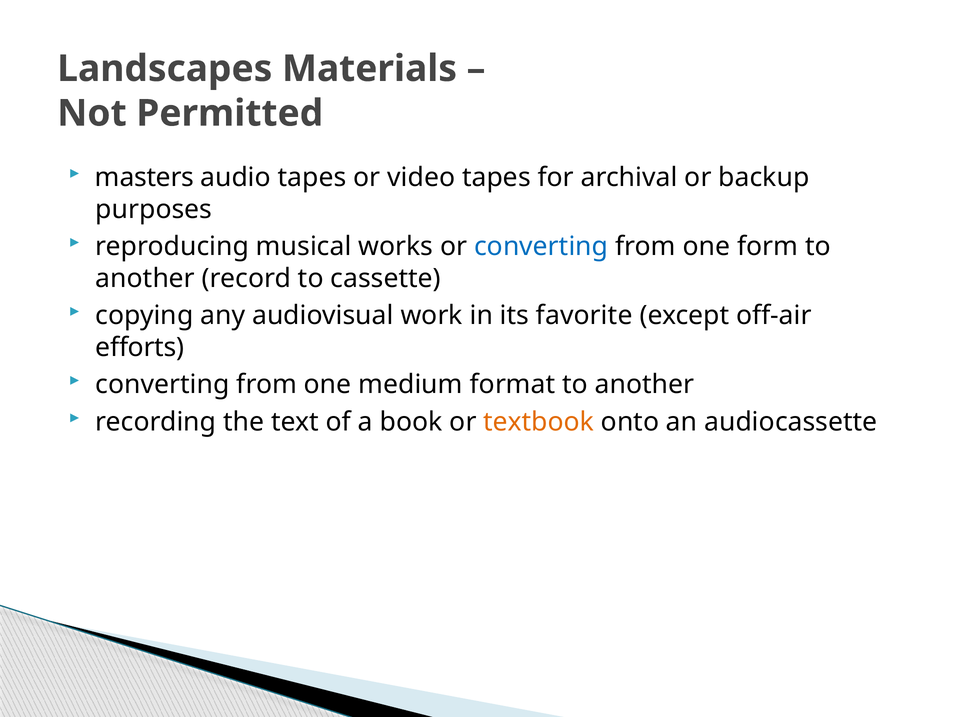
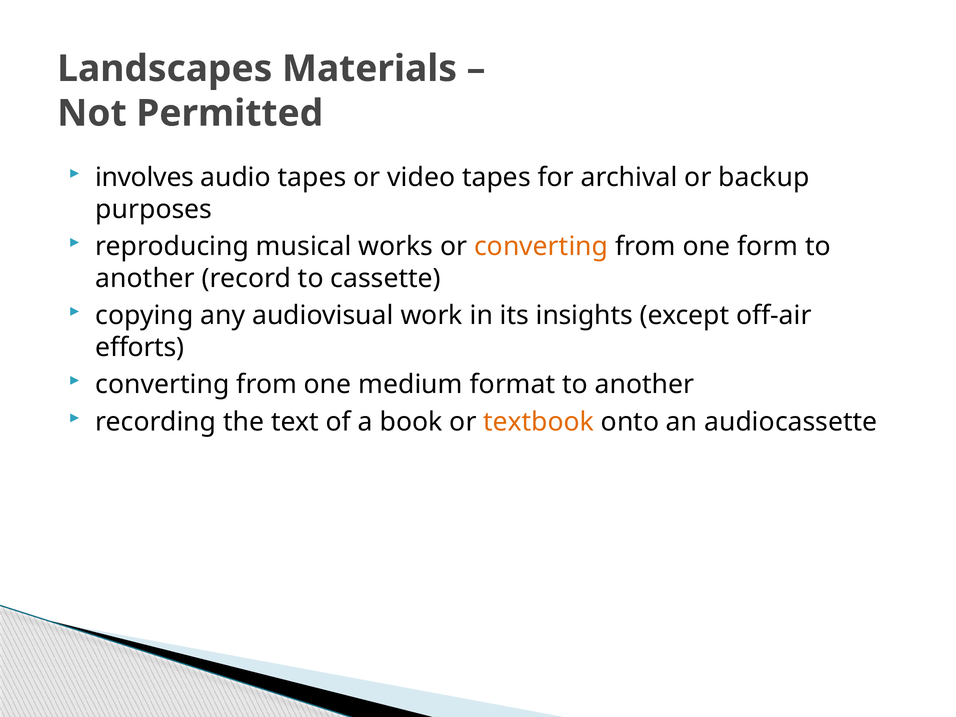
masters: masters -> involves
converting at (541, 246) colour: blue -> orange
favorite: favorite -> insights
